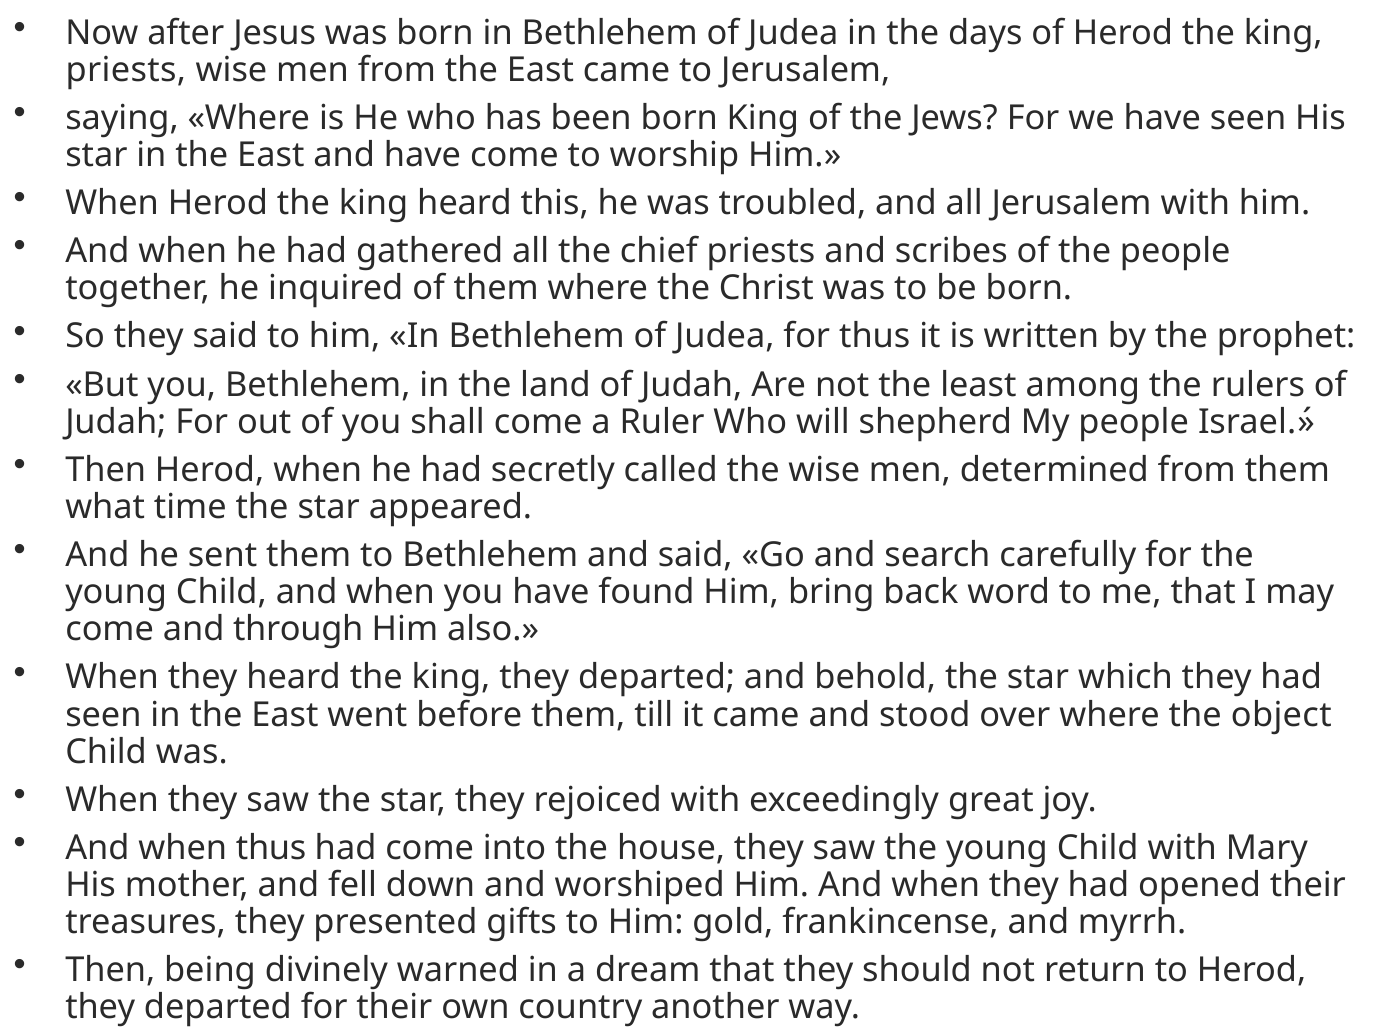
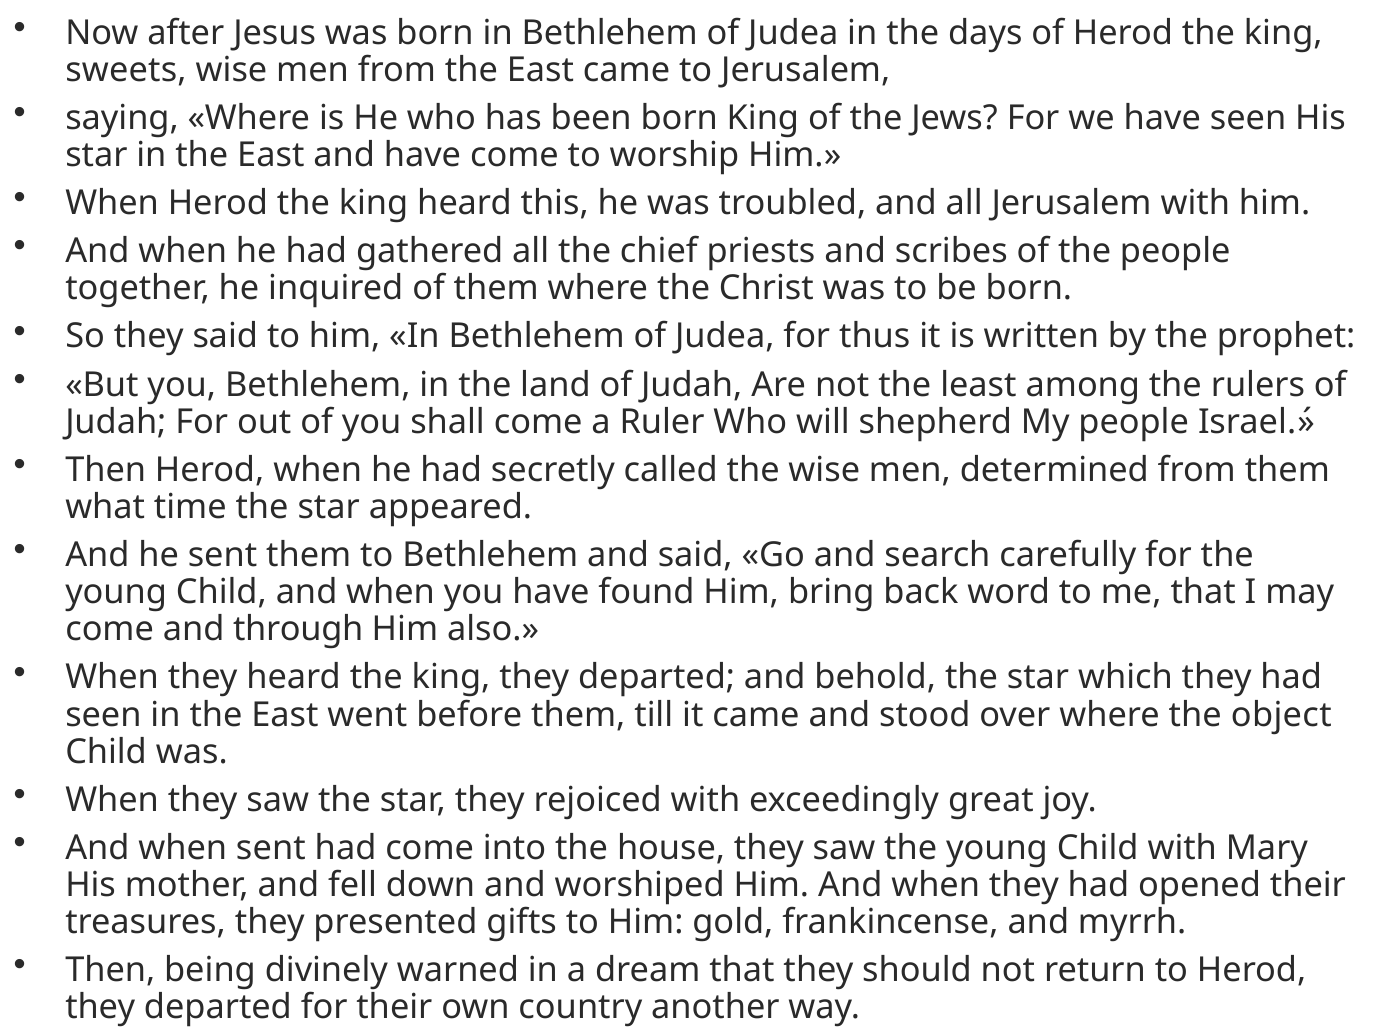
priests at (126, 70): priests -> sweets
when thus: thus -> sent
